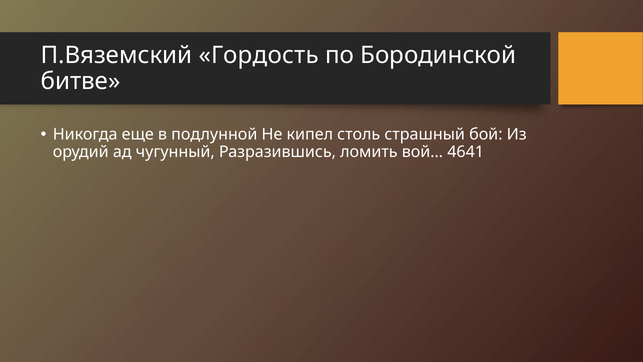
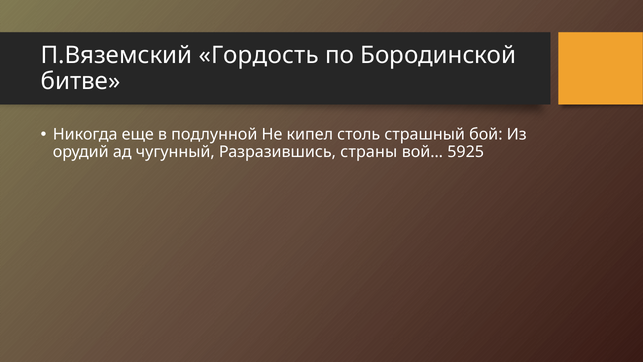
ломить: ломить -> страны
4641: 4641 -> 5925
